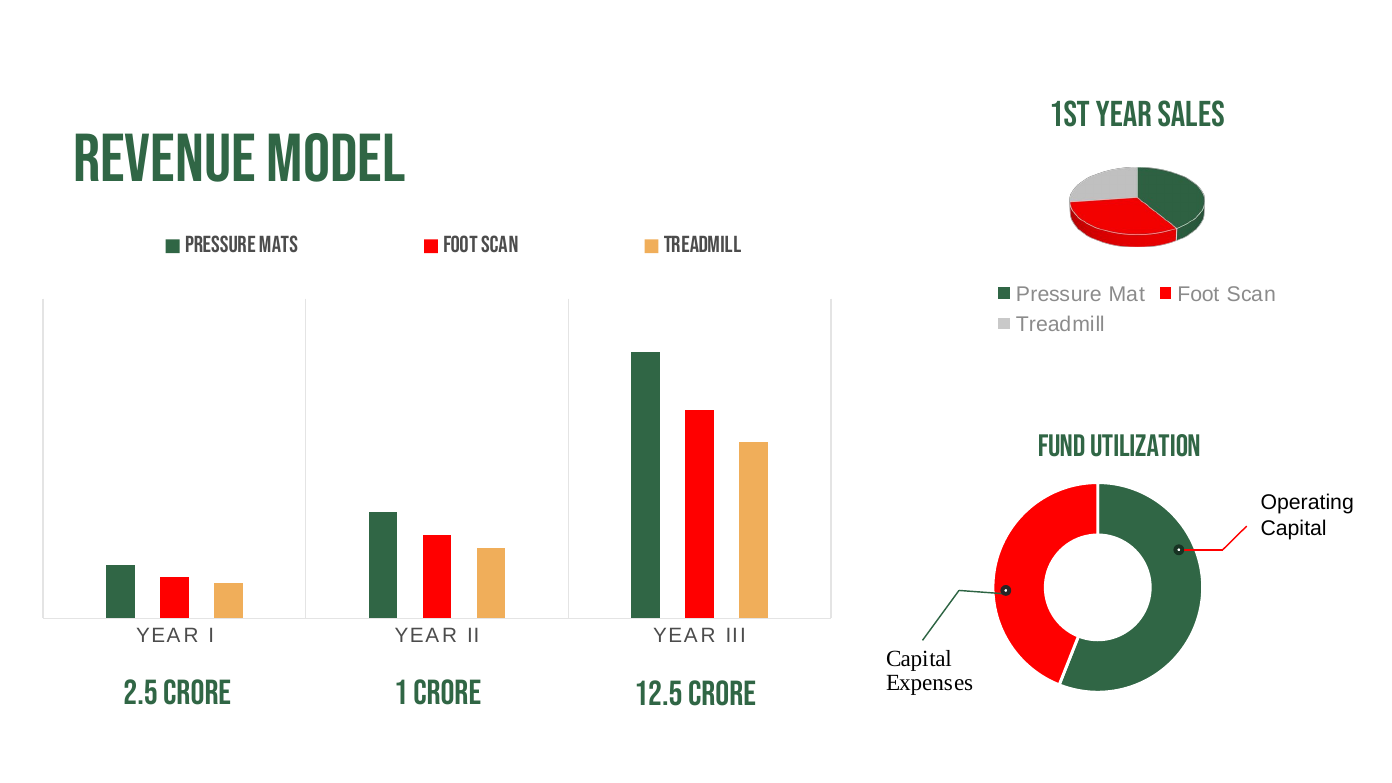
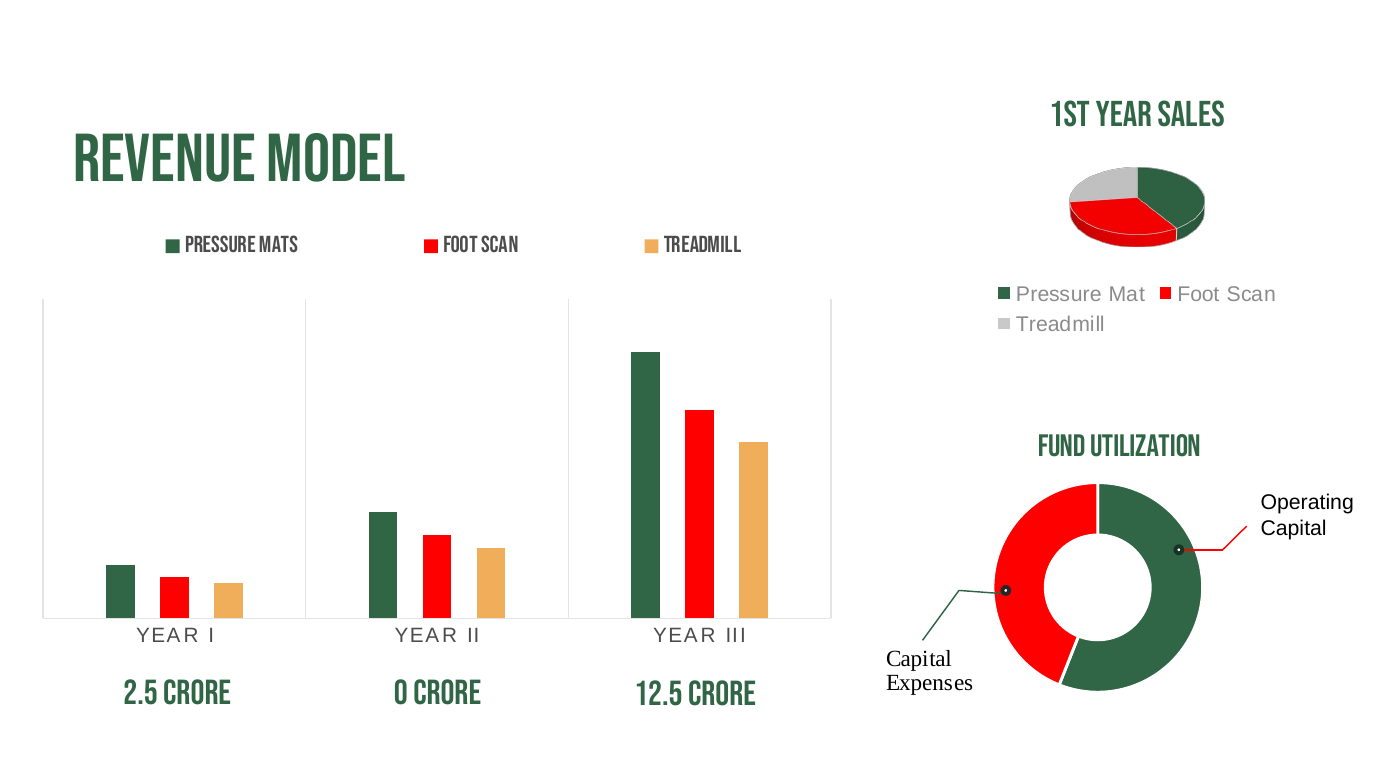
Crore 1: 1 -> 0
